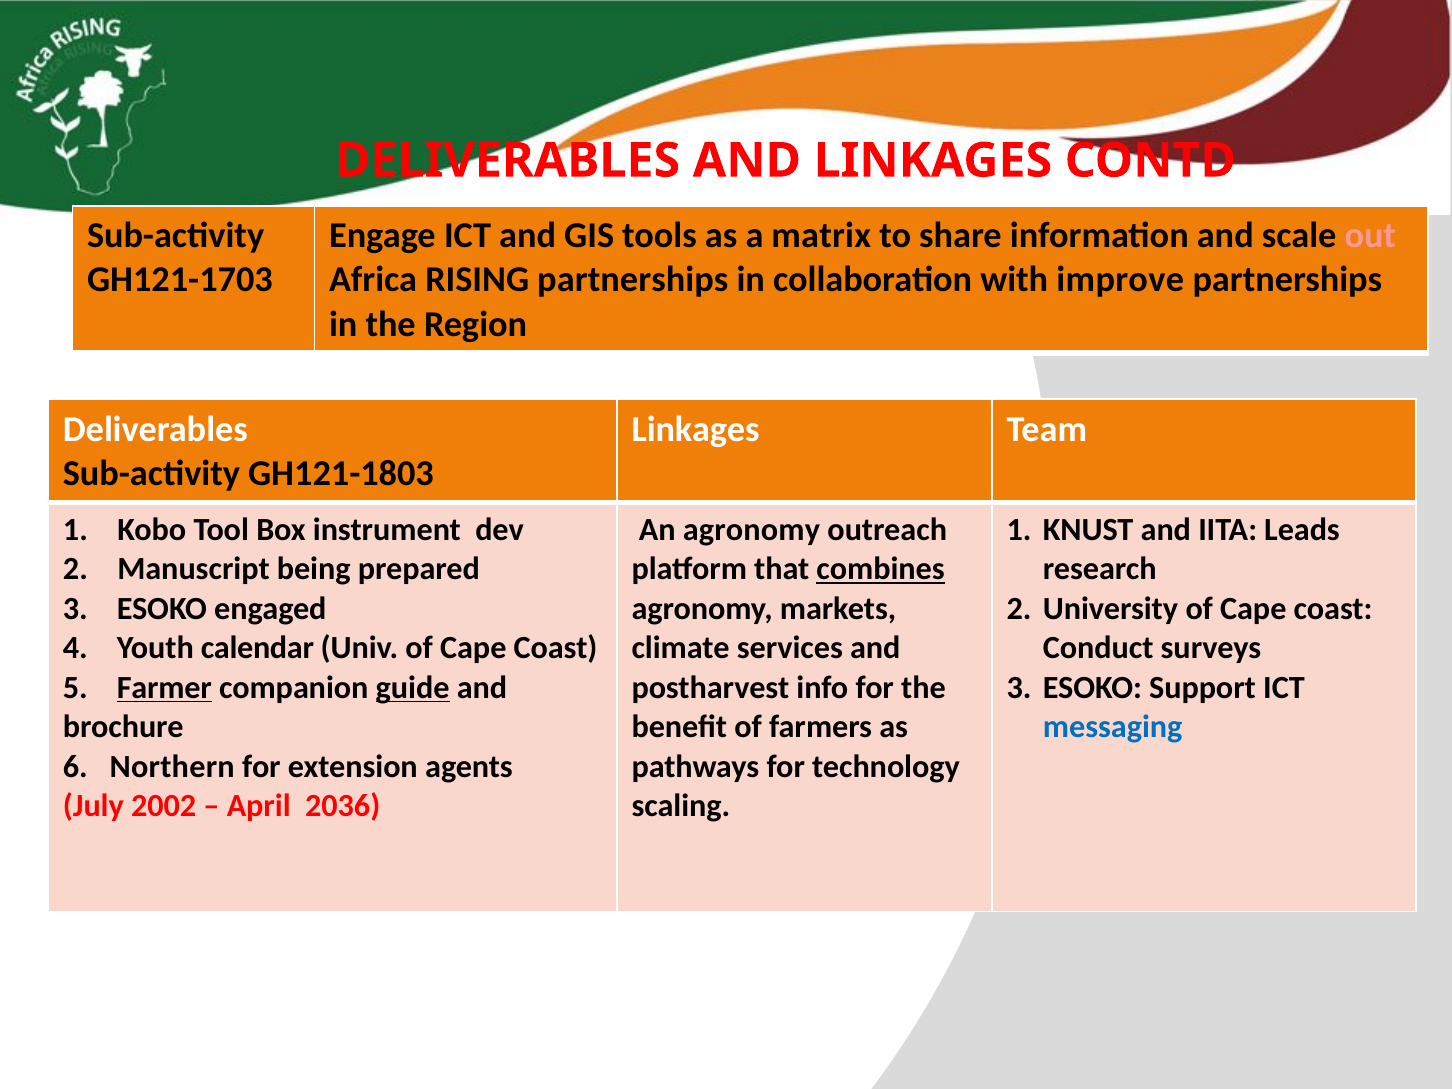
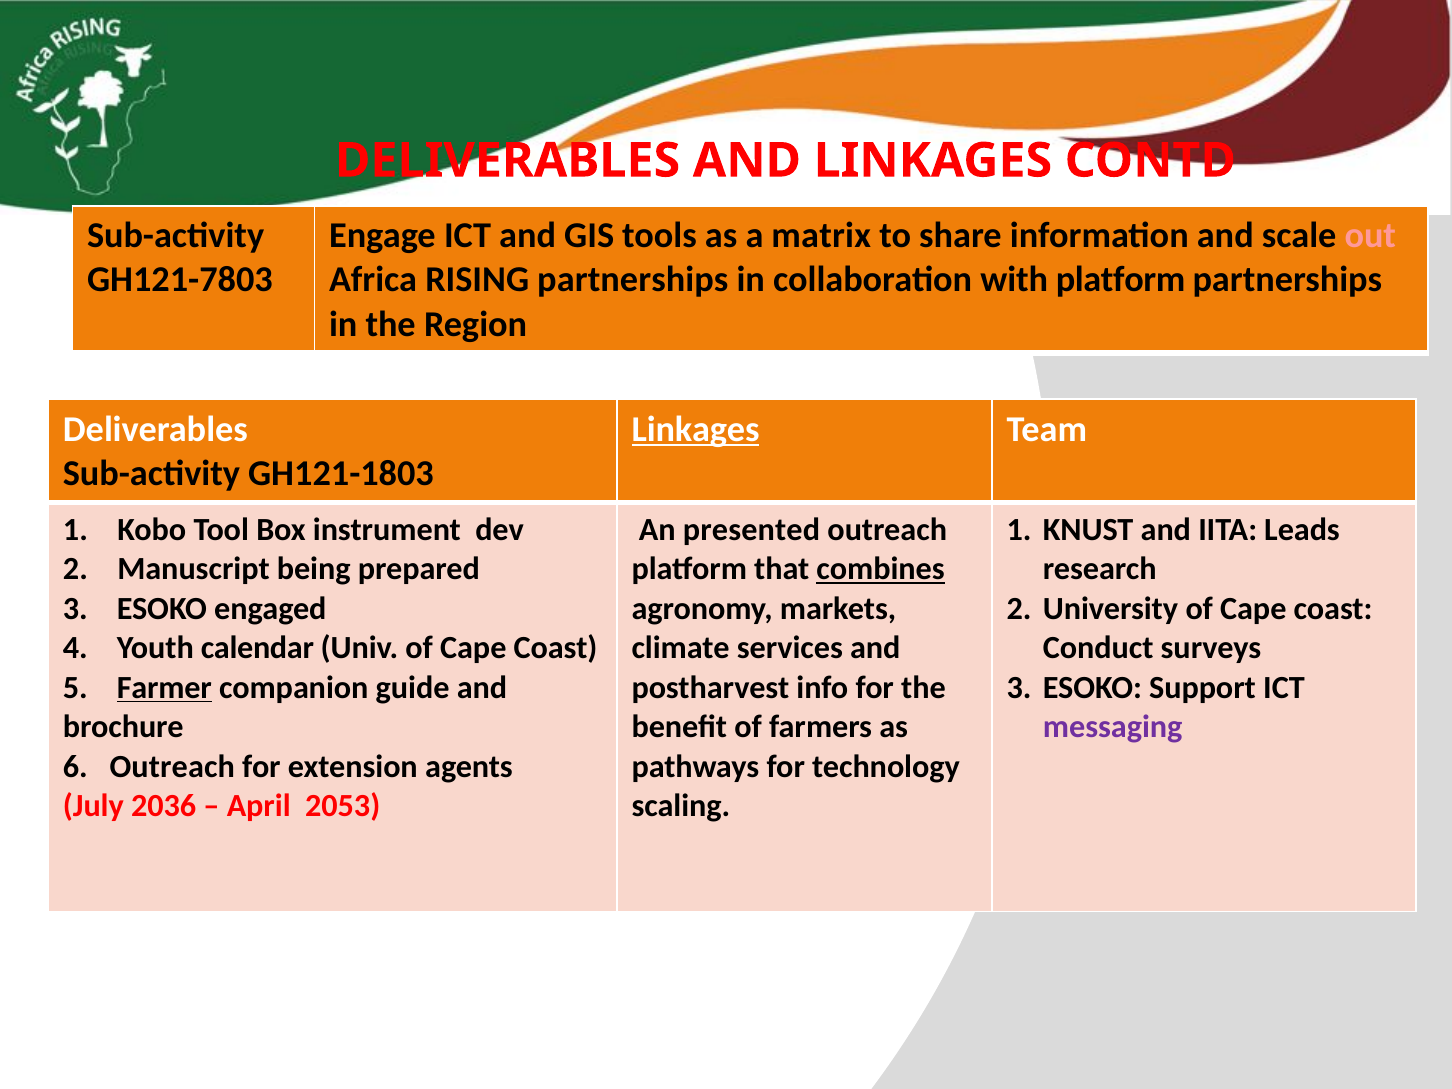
GH121-1703: GH121-1703 -> GH121-7803
with improve: improve -> platform
Linkages at (696, 429) underline: none -> present
An agronomy: agronomy -> presented
guide underline: present -> none
messaging colour: blue -> purple
6 Northern: Northern -> Outreach
2002: 2002 -> 2036
2036: 2036 -> 2053
